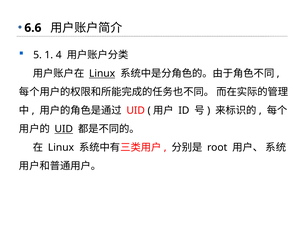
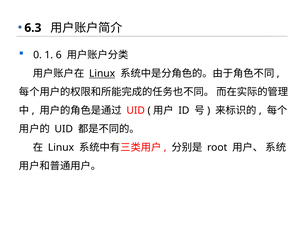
6.6: 6.6 -> 6.3
5: 5 -> 0
4: 4 -> 6
UID at (64, 129) underline: present -> none
